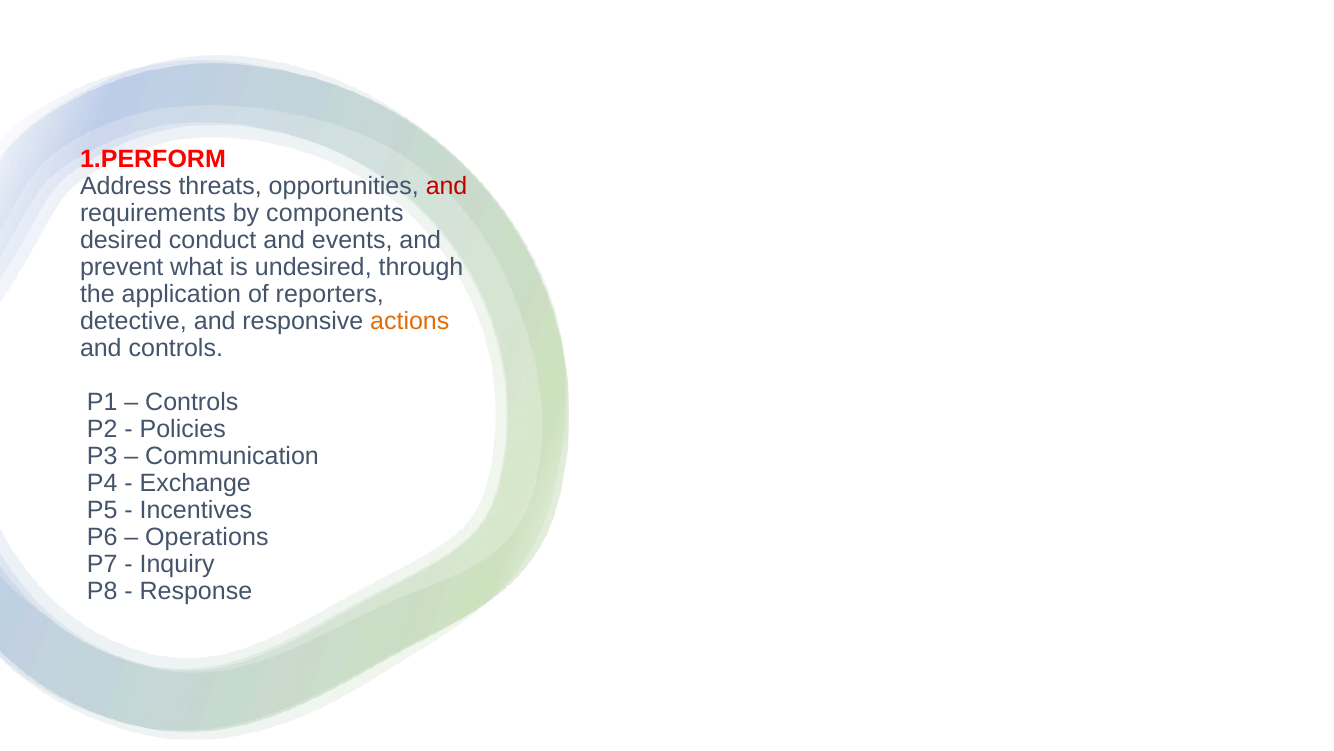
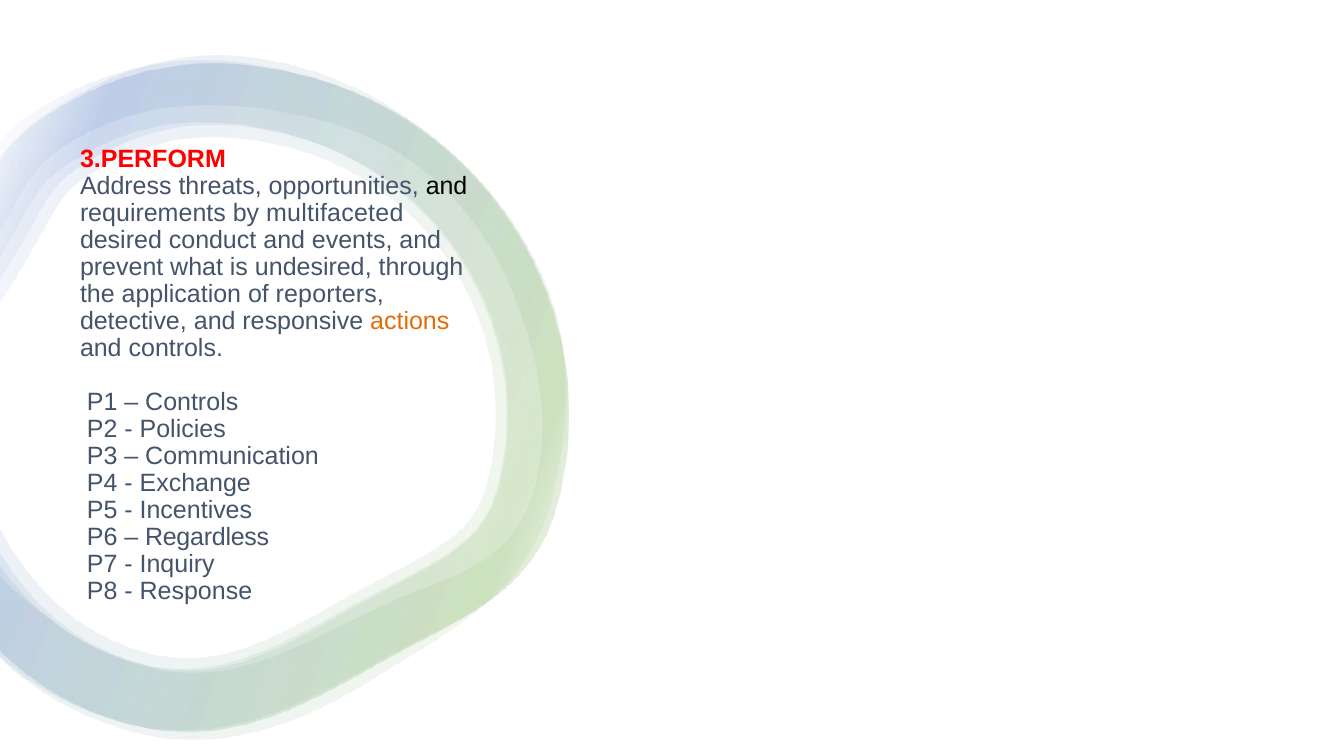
1.PERFORM: 1.PERFORM -> 3.PERFORM
and at (447, 186) colour: red -> black
components: components -> multifaceted
Operations: Operations -> Regardless
